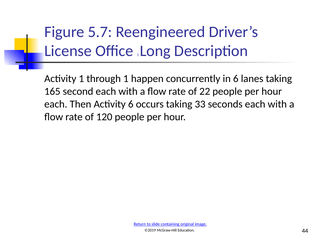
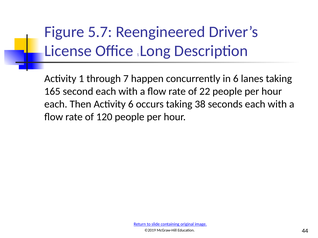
through 1: 1 -> 7
33: 33 -> 38
